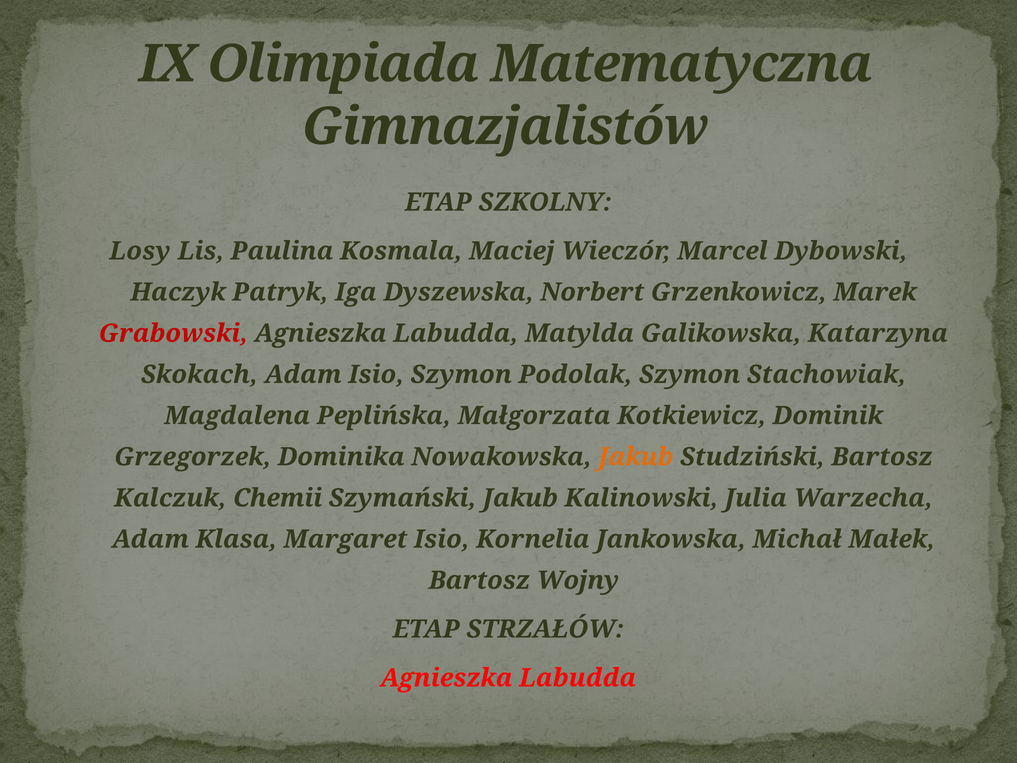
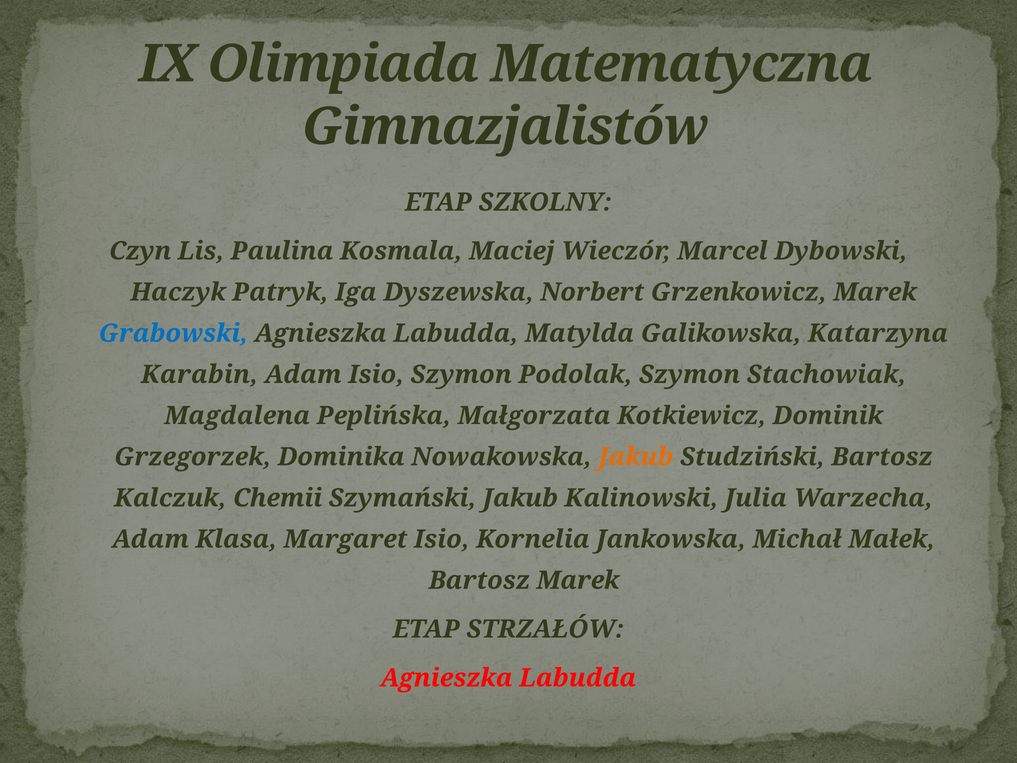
Losy: Losy -> Czyn
Grabowski colour: red -> blue
Skokach: Skokach -> Karabin
Bartosz Wojny: Wojny -> Marek
